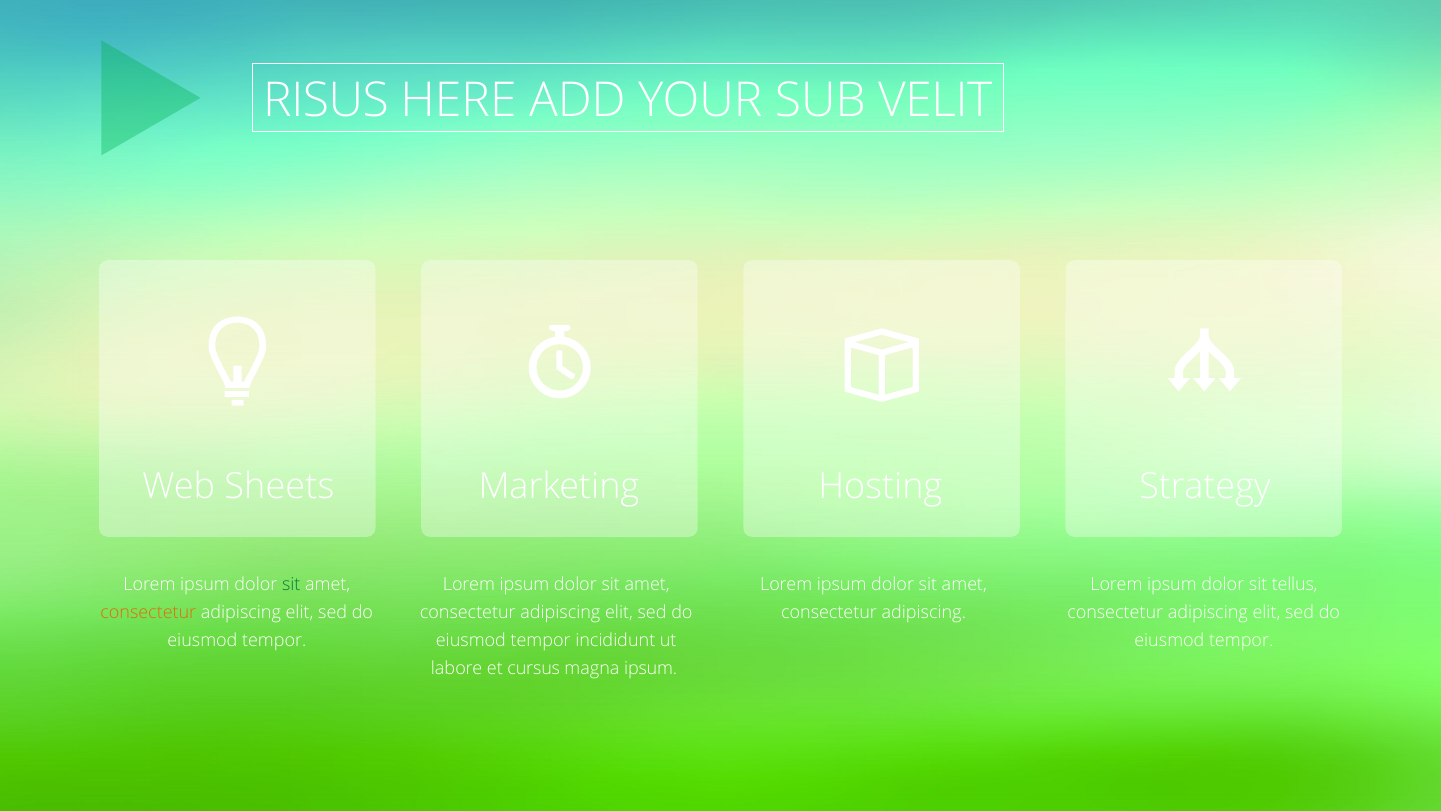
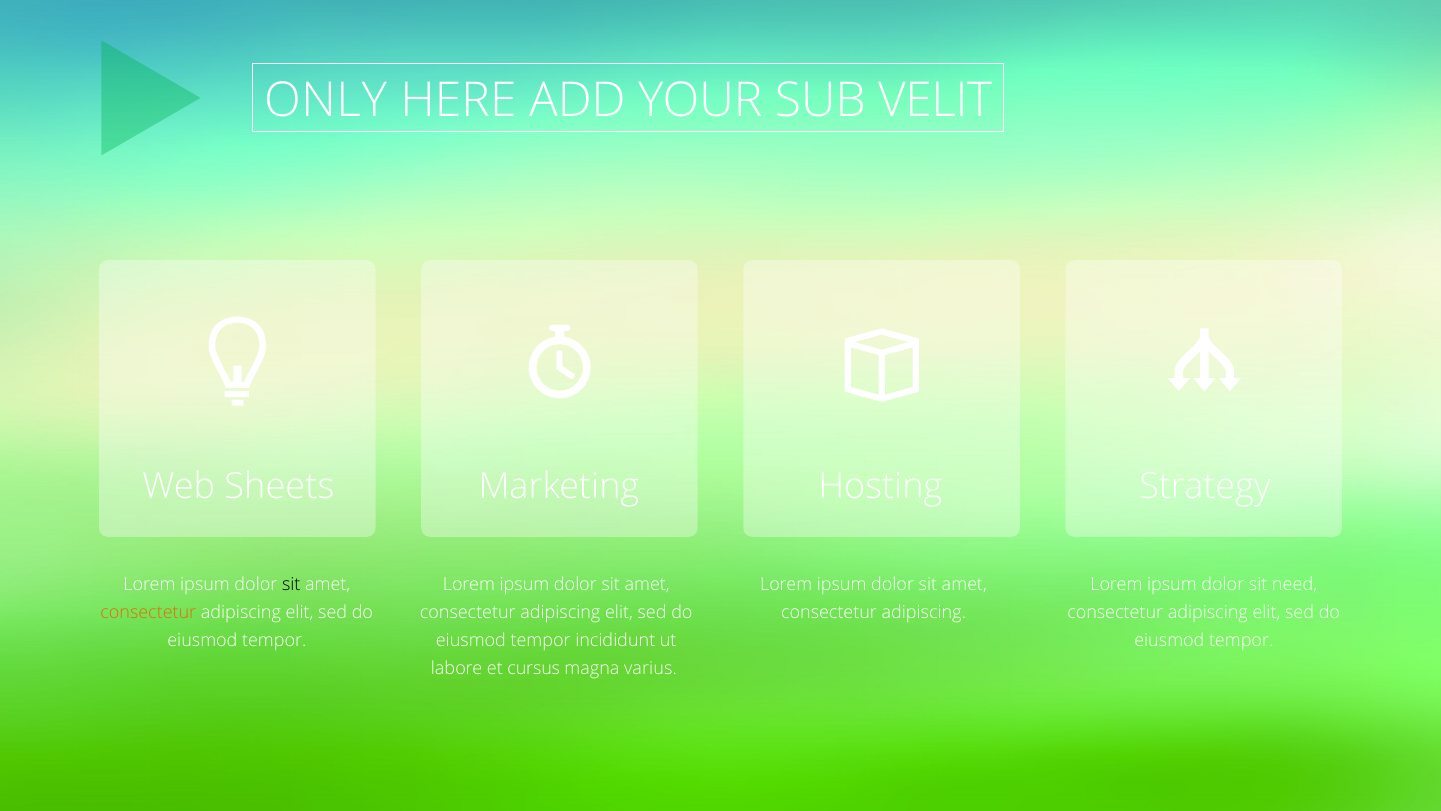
RISUS: RISUS -> ONLY
sit at (291, 584) colour: green -> black
tellus: tellus -> need
magna ipsum: ipsum -> varius
